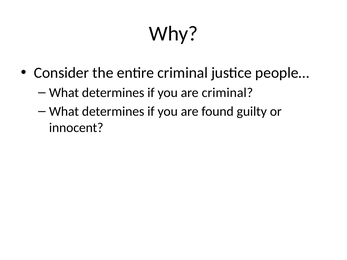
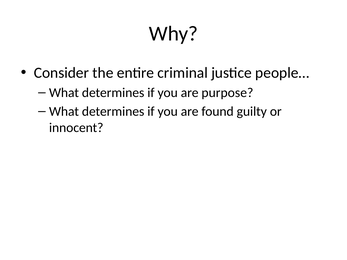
are criminal: criminal -> purpose
